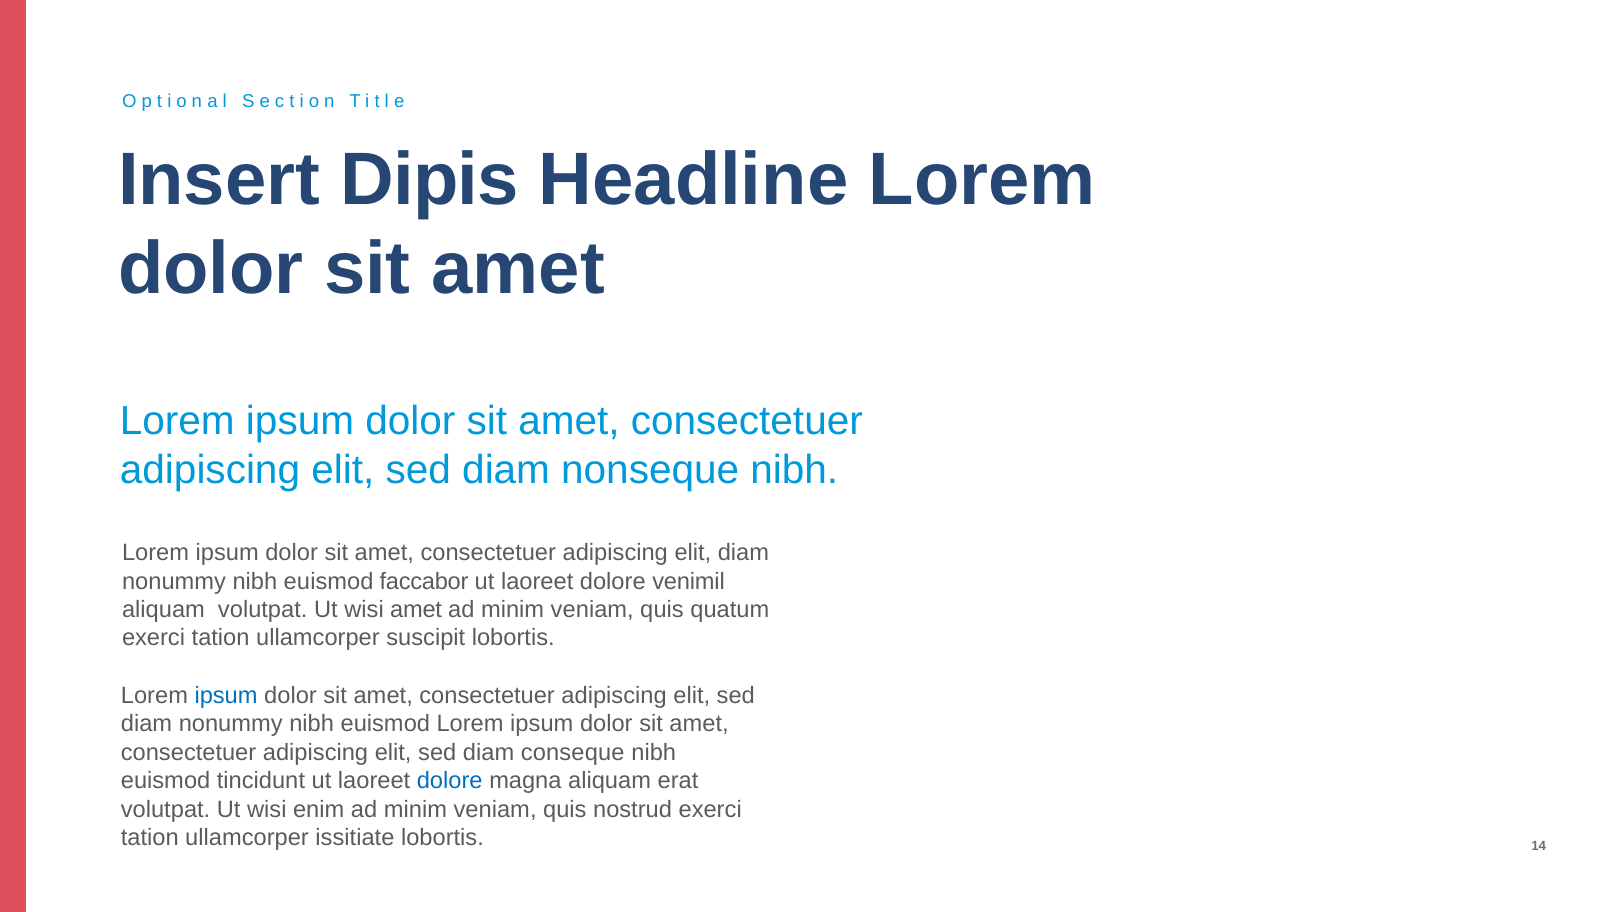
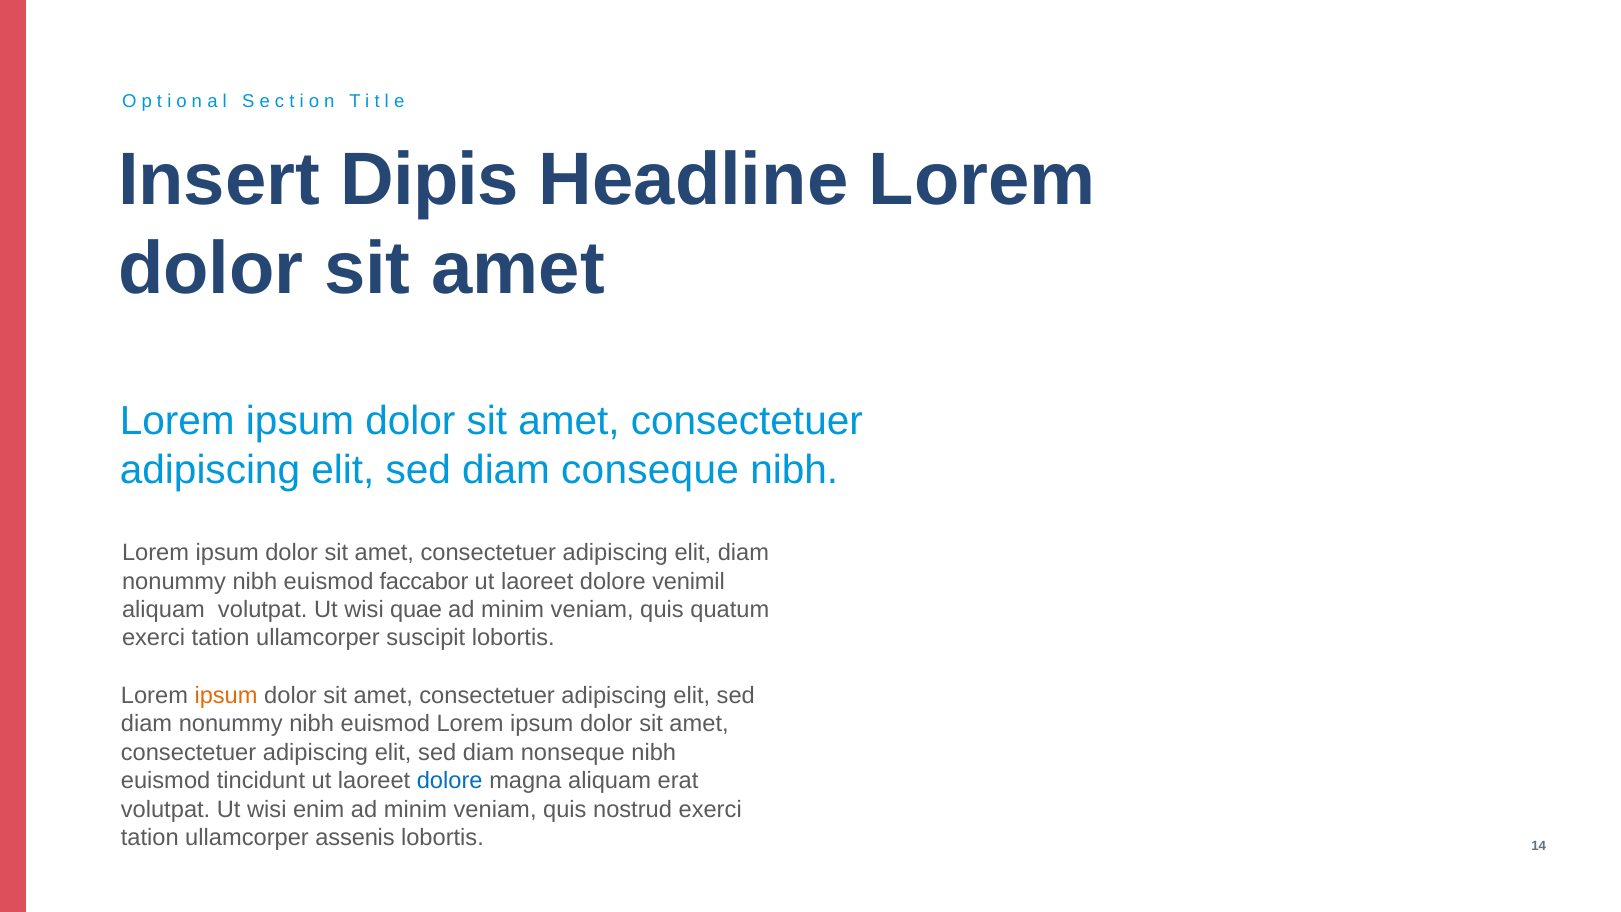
nonseque: nonseque -> conseque
wisi amet: amet -> quae
ipsum at (226, 696) colour: blue -> orange
conseque: conseque -> nonseque
issitiate: issitiate -> assenis
